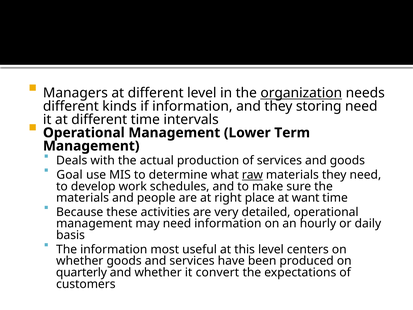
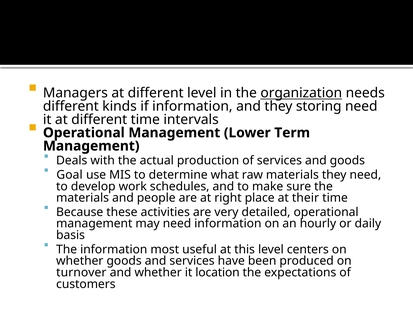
raw underline: present -> none
want: want -> their
quarterly: quarterly -> turnover
convert: convert -> location
